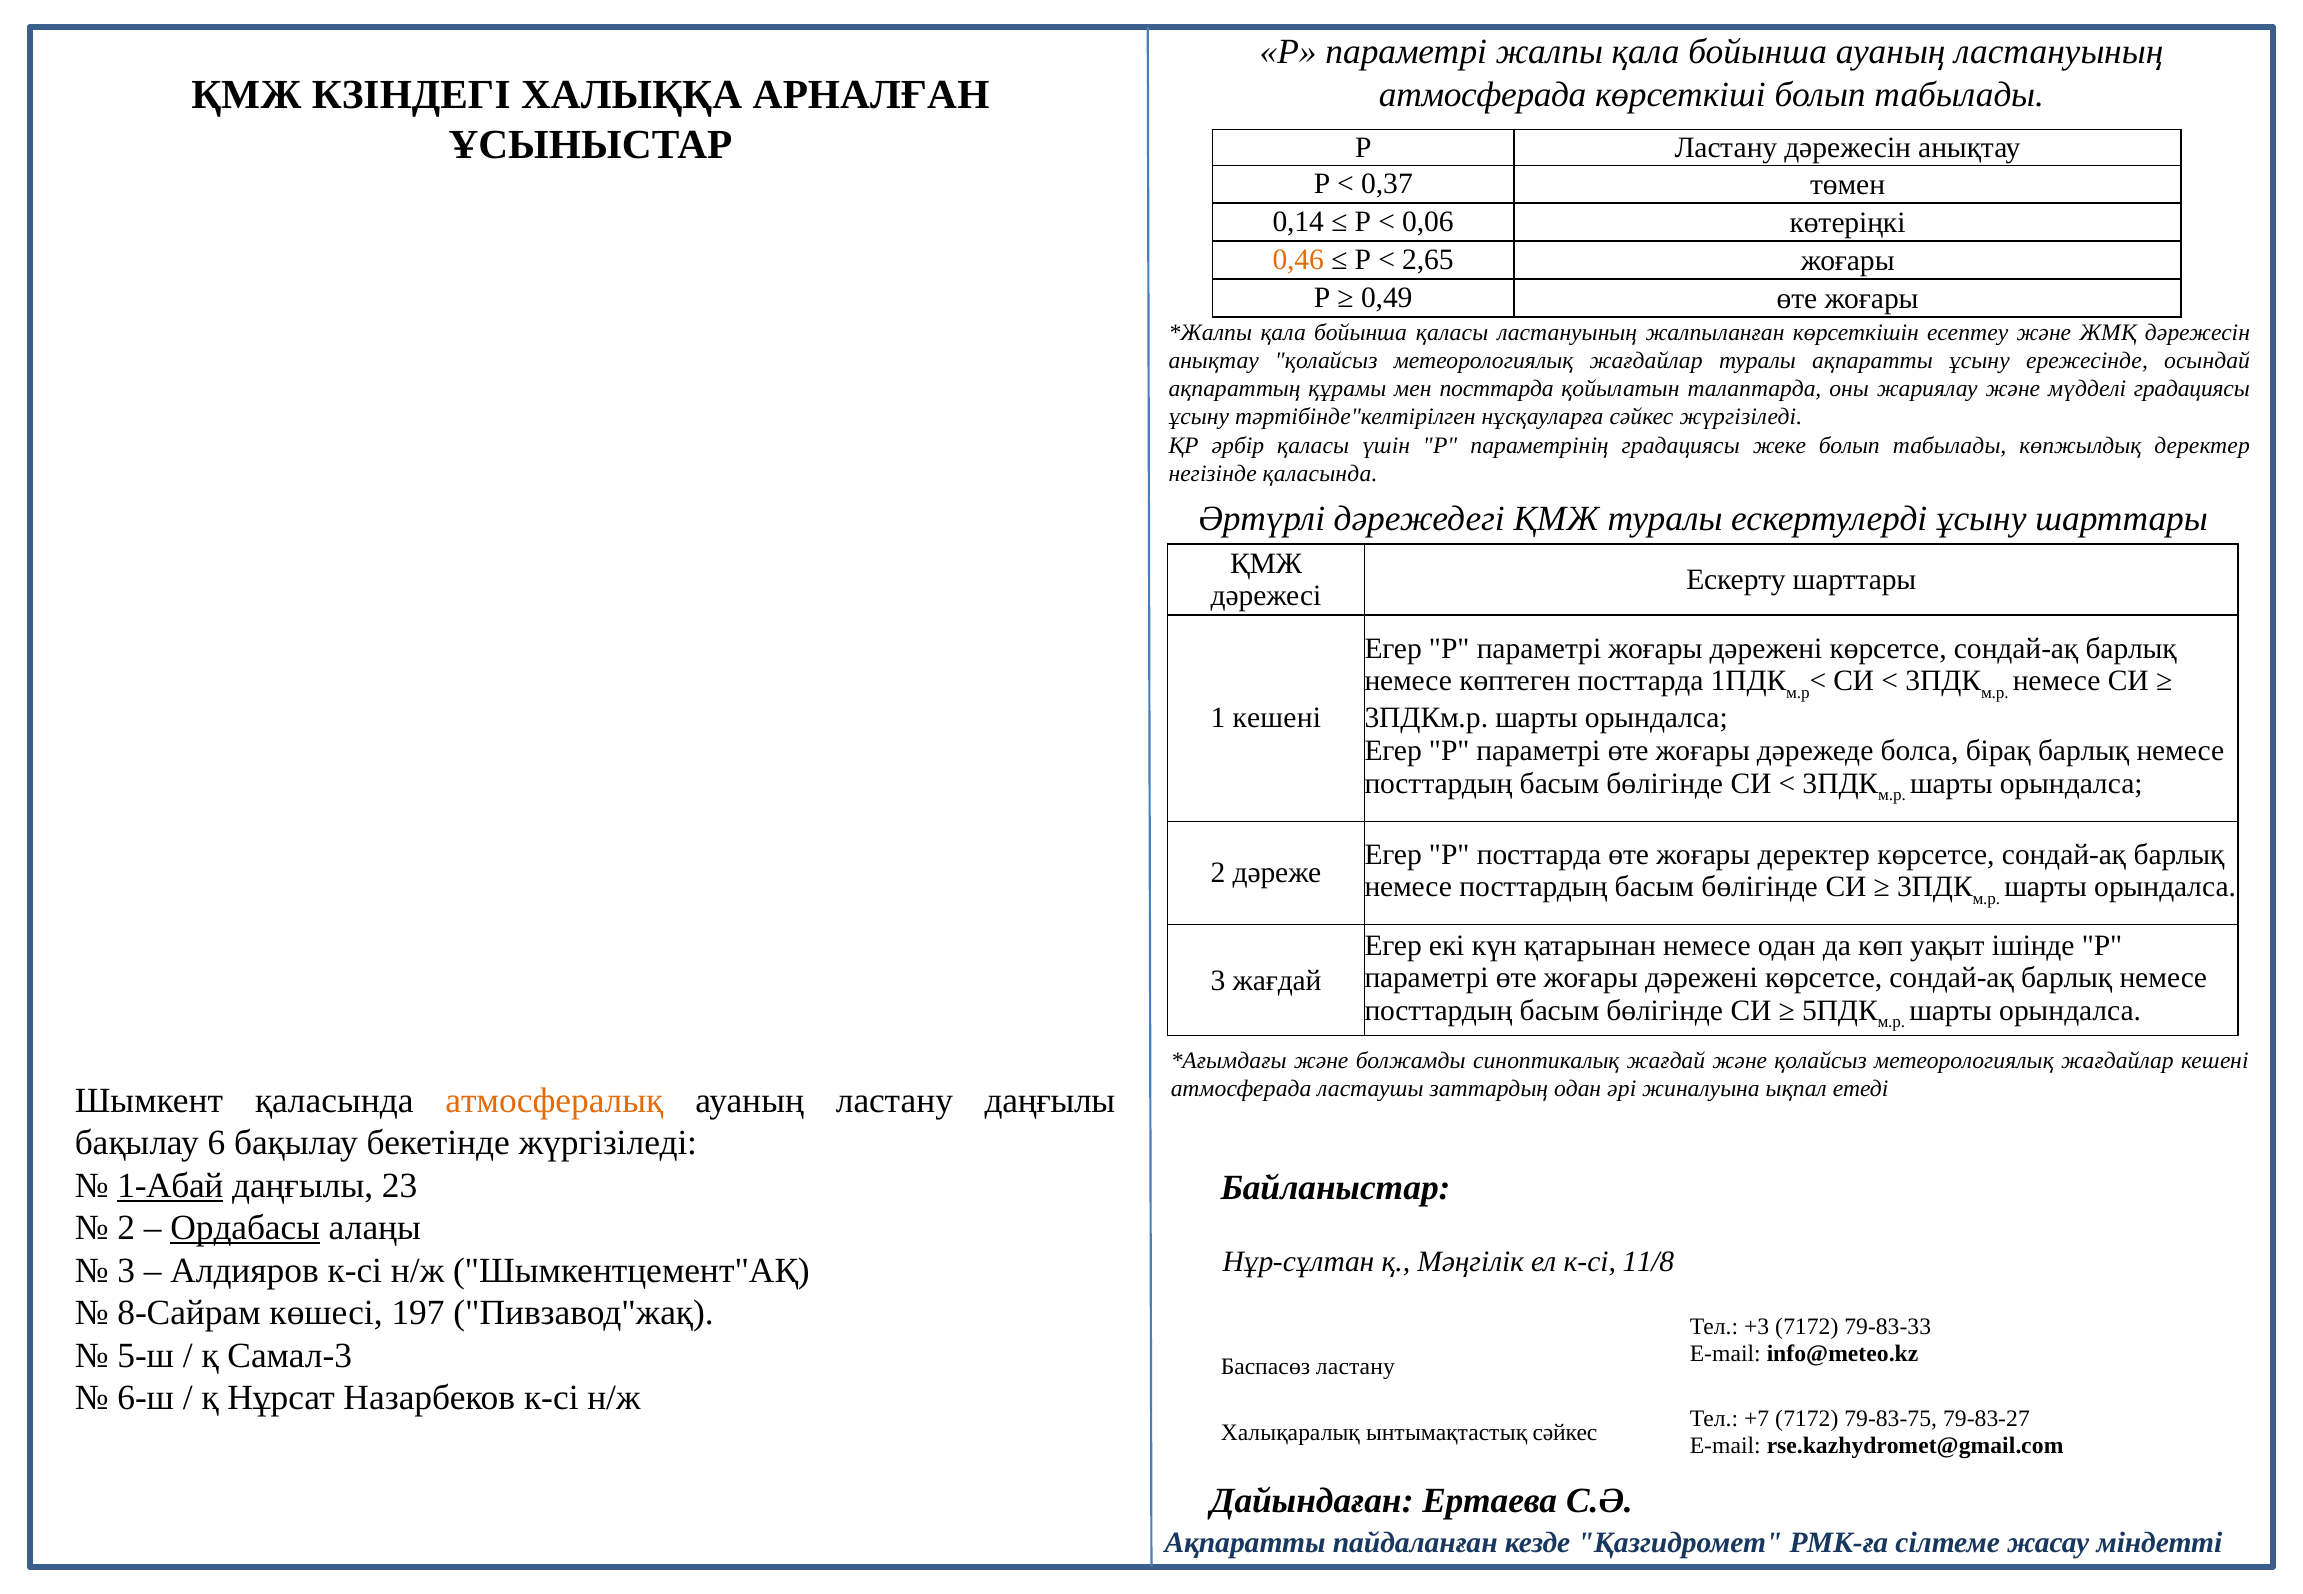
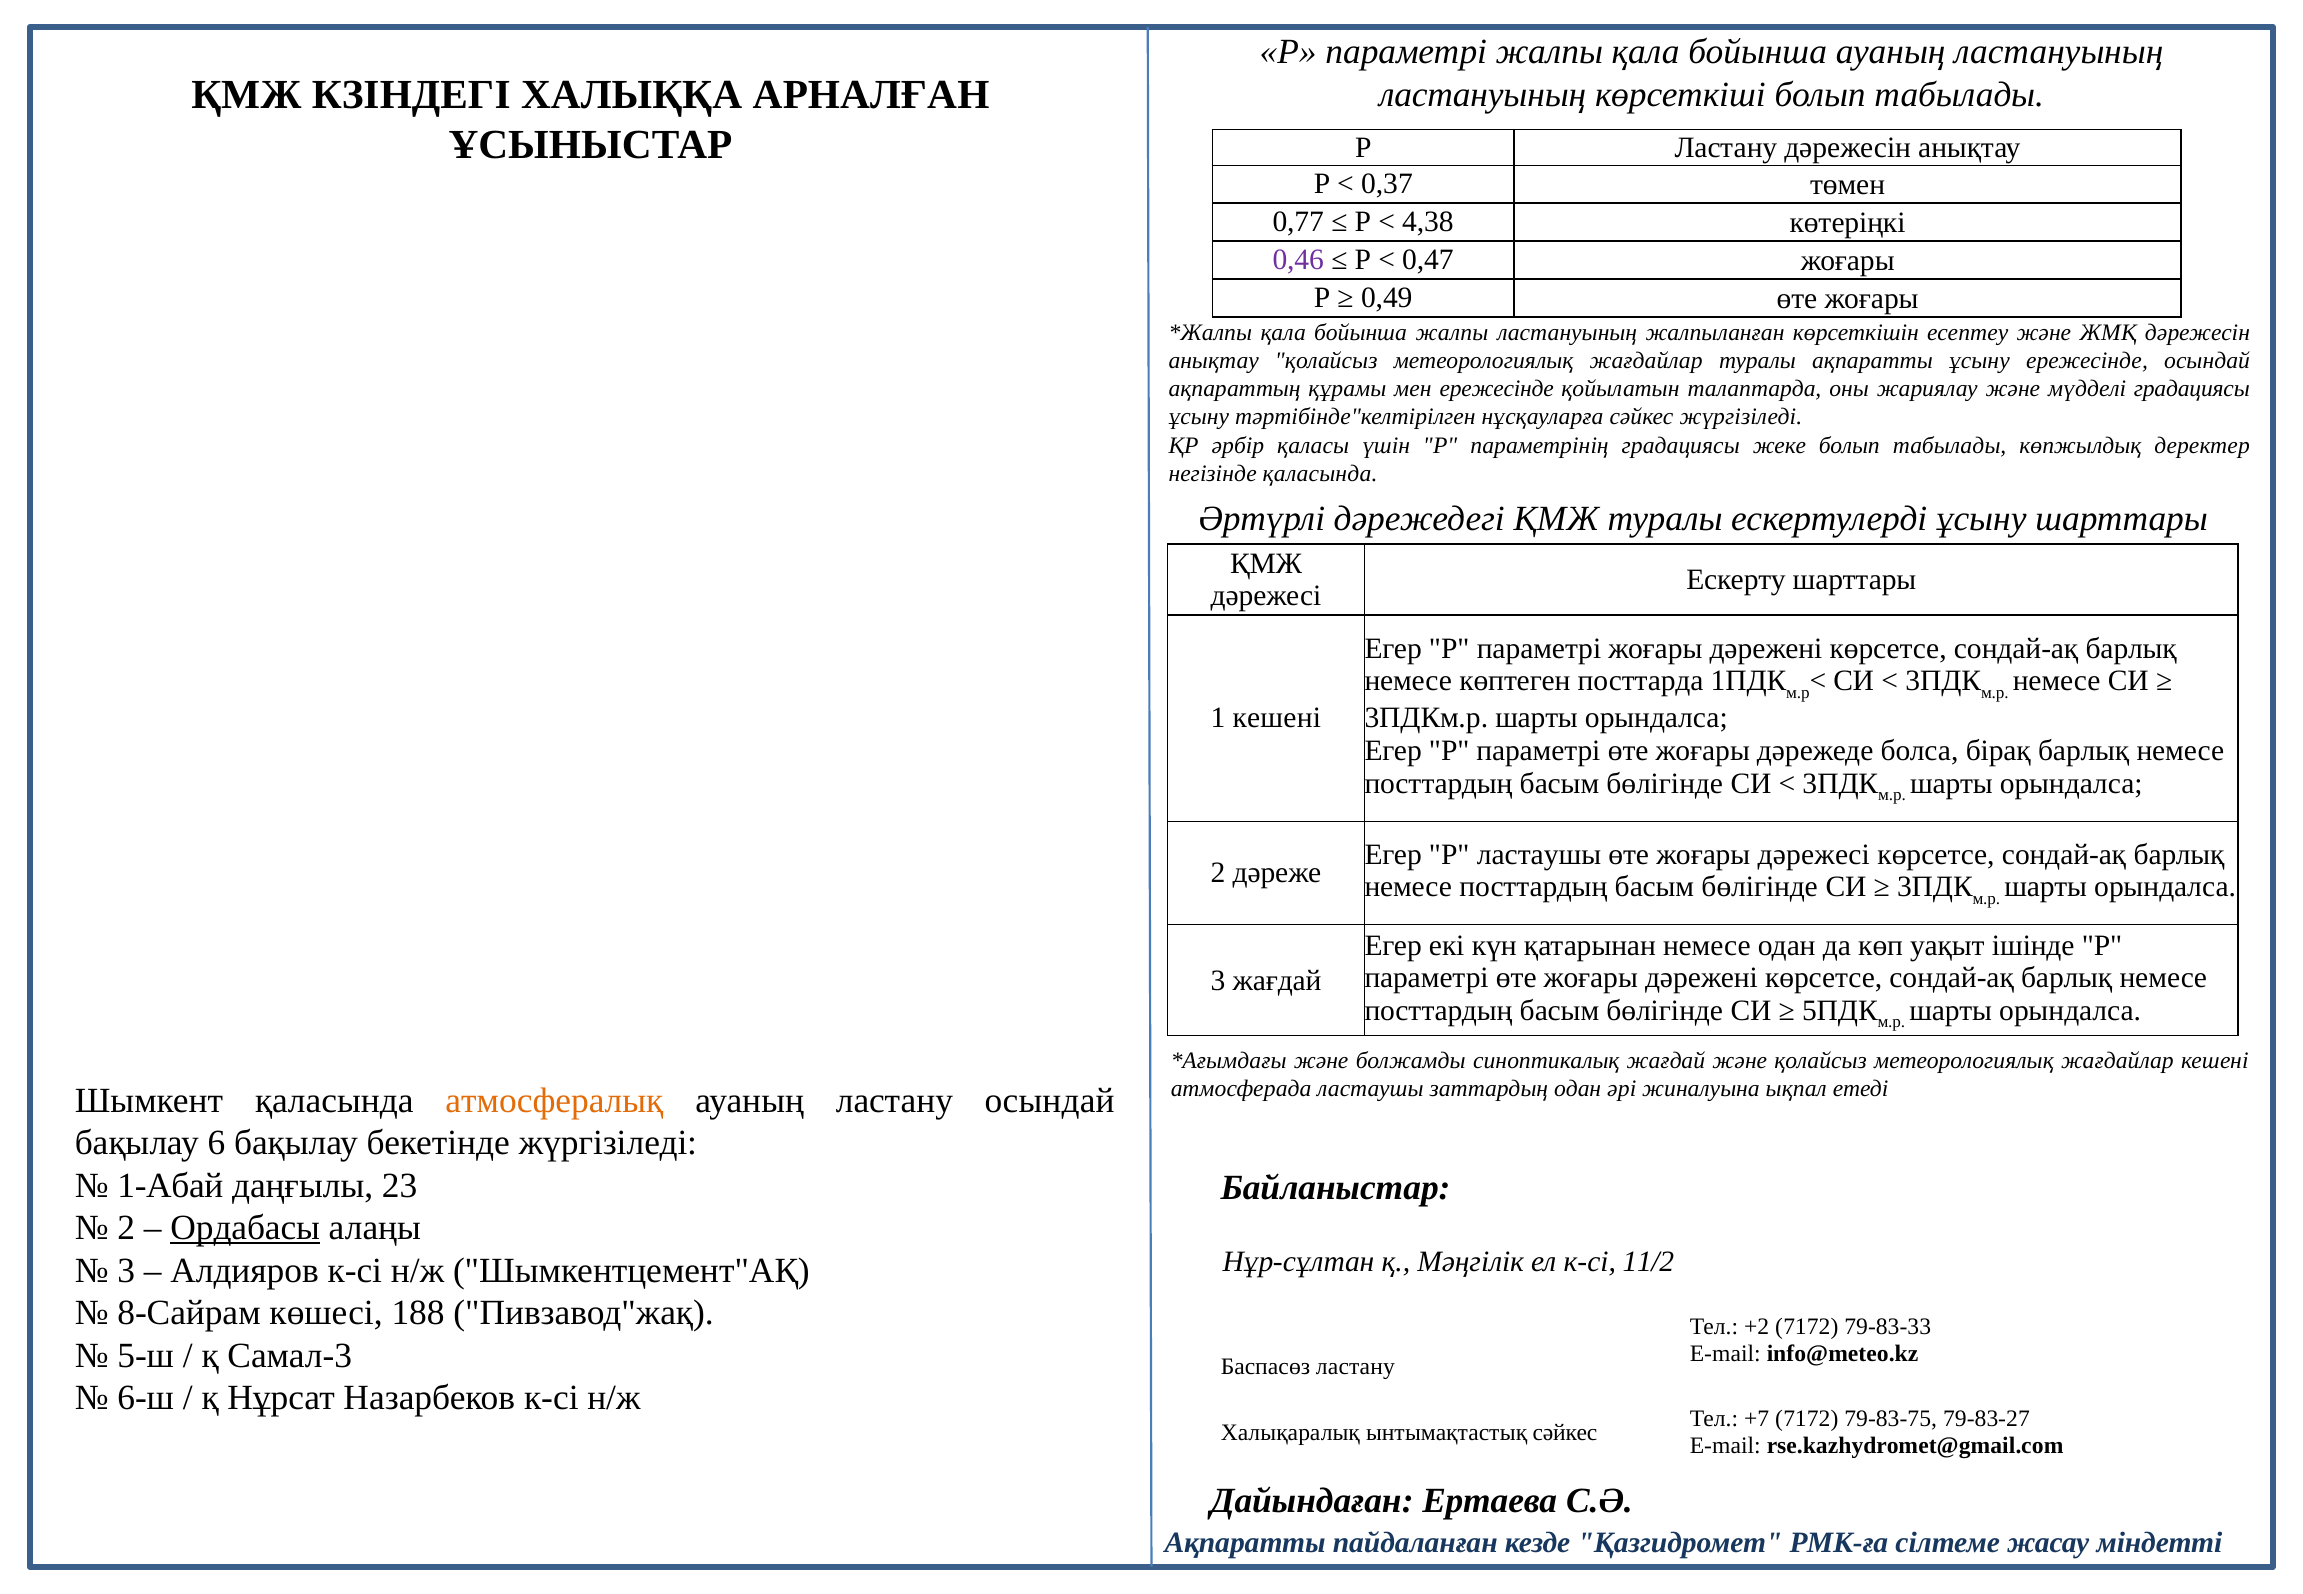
атмосферада at (1483, 95): атмосферада -> ластануының
0,14: 0,14 -> 0,77
0,06: 0,06 -> 4,38
0,46 colour: orange -> purple
2,65: 2,65 -> 0,47
бойынша қаласы: қаласы -> жалпы
мен посттарда: посттарда -> ережесінде
Р посттарда: посттарда -> ластаушы
жоғары деректер: деректер -> дәрежесі
ластану даңғылы: даңғылы -> осындай
1-Абай underline: present -> none
11/8: 11/8 -> 11/2
197: 197 -> 188
+3: +3 -> +2
